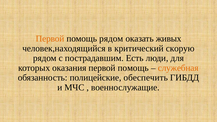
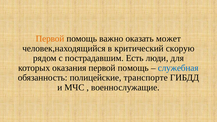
помощь рядом: рядом -> важно
живых: живых -> может
служебная colour: orange -> blue
обеспечить: обеспечить -> транспорте
